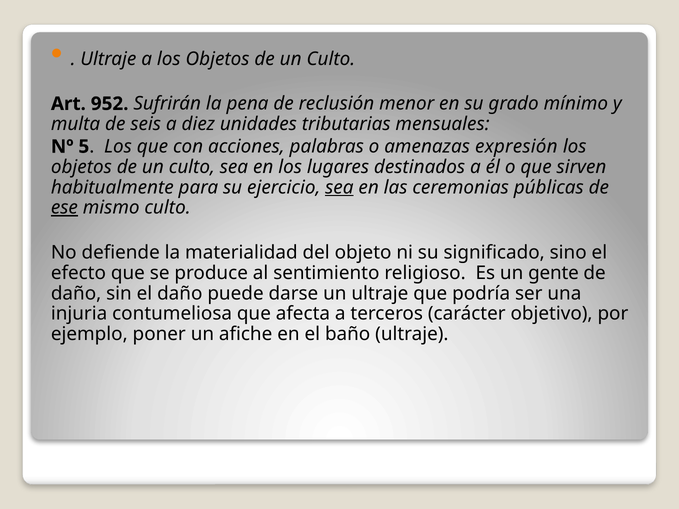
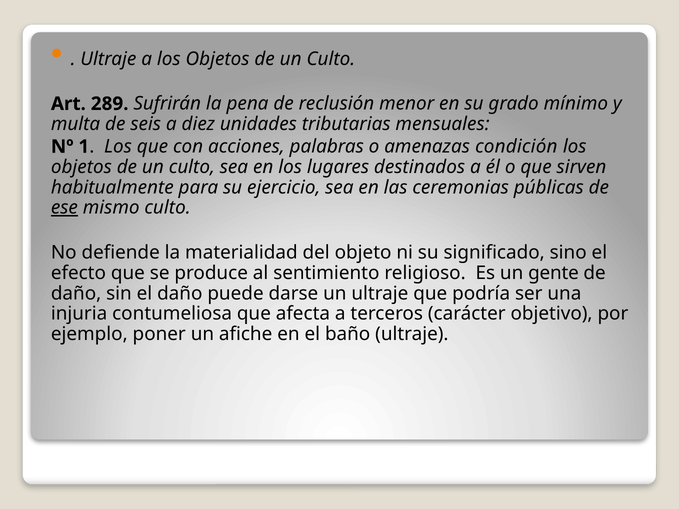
952: 952 -> 289
5: 5 -> 1
expresión: expresión -> condición
sea at (339, 187) underline: present -> none
